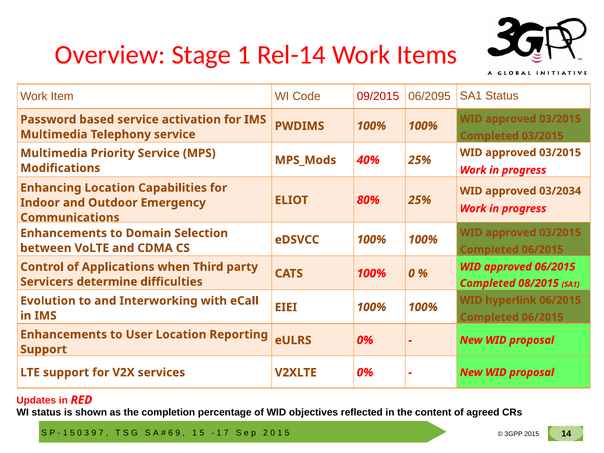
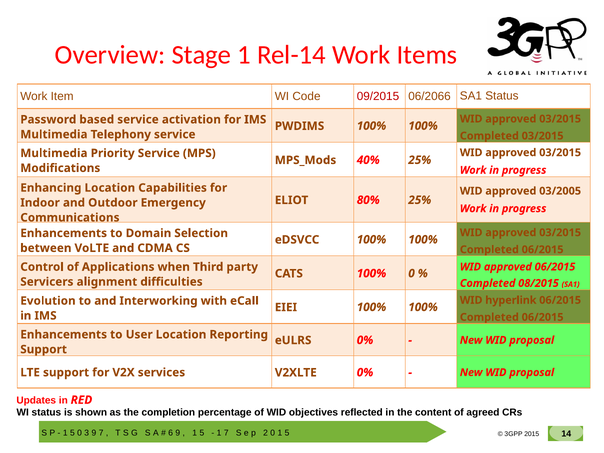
06/2095: 06/2095 -> 06/2066
03/2034: 03/2034 -> 03/2005
determine: determine -> alignment
